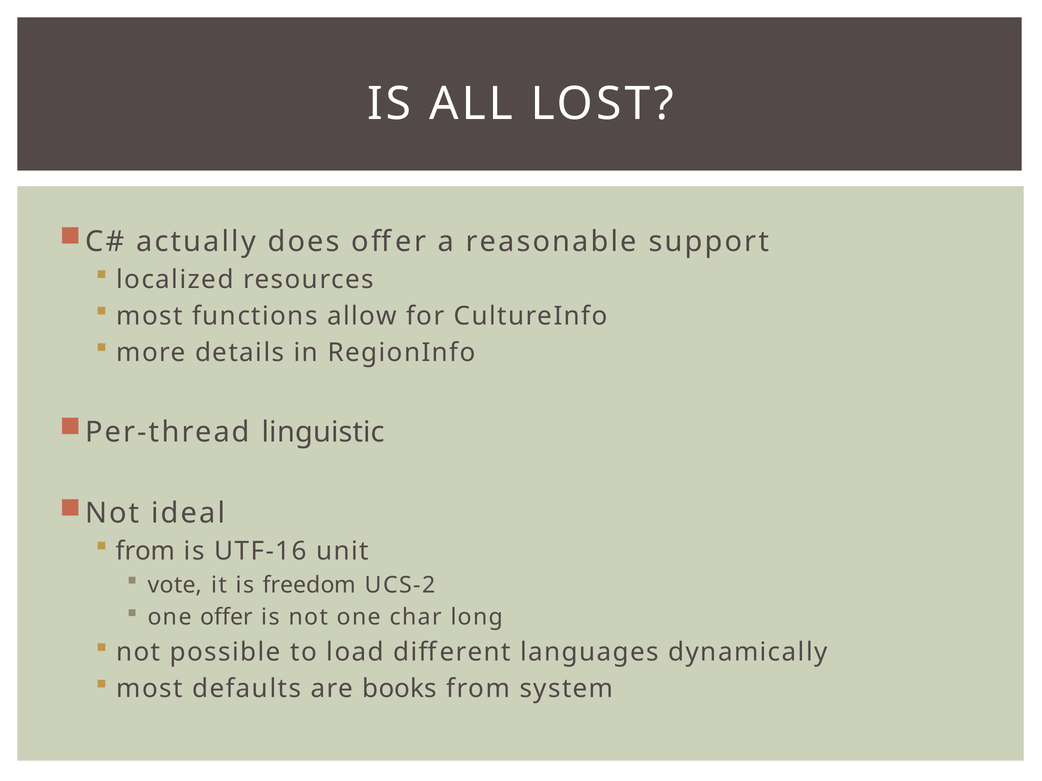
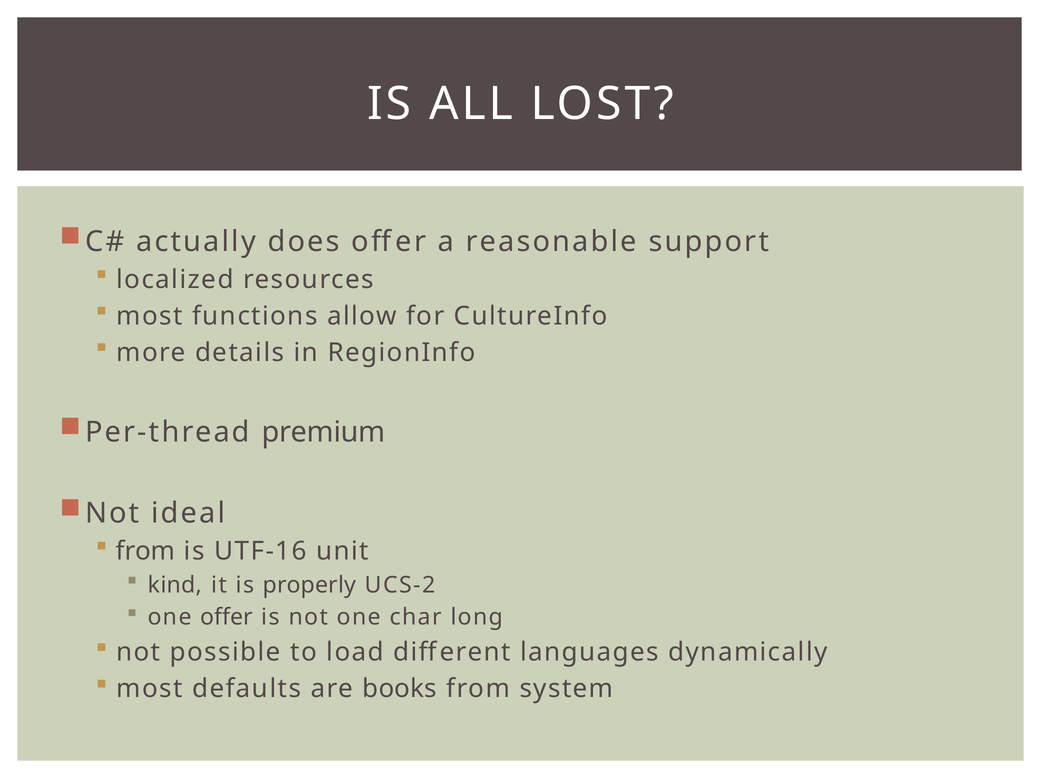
linguistic: linguistic -> premium
vote: vote -> kind
freedom: freedom -> properly
